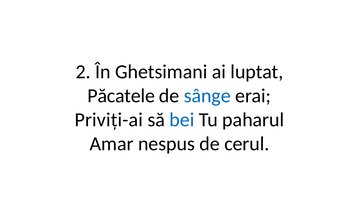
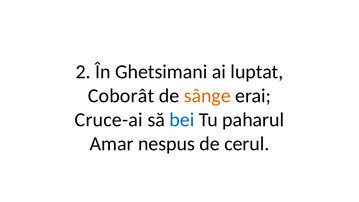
Păcatele: Păcatele -> Coborât
sânge colour: blue -> orange
Priviți-ai: Priviți-ai -> Cruce-ai
